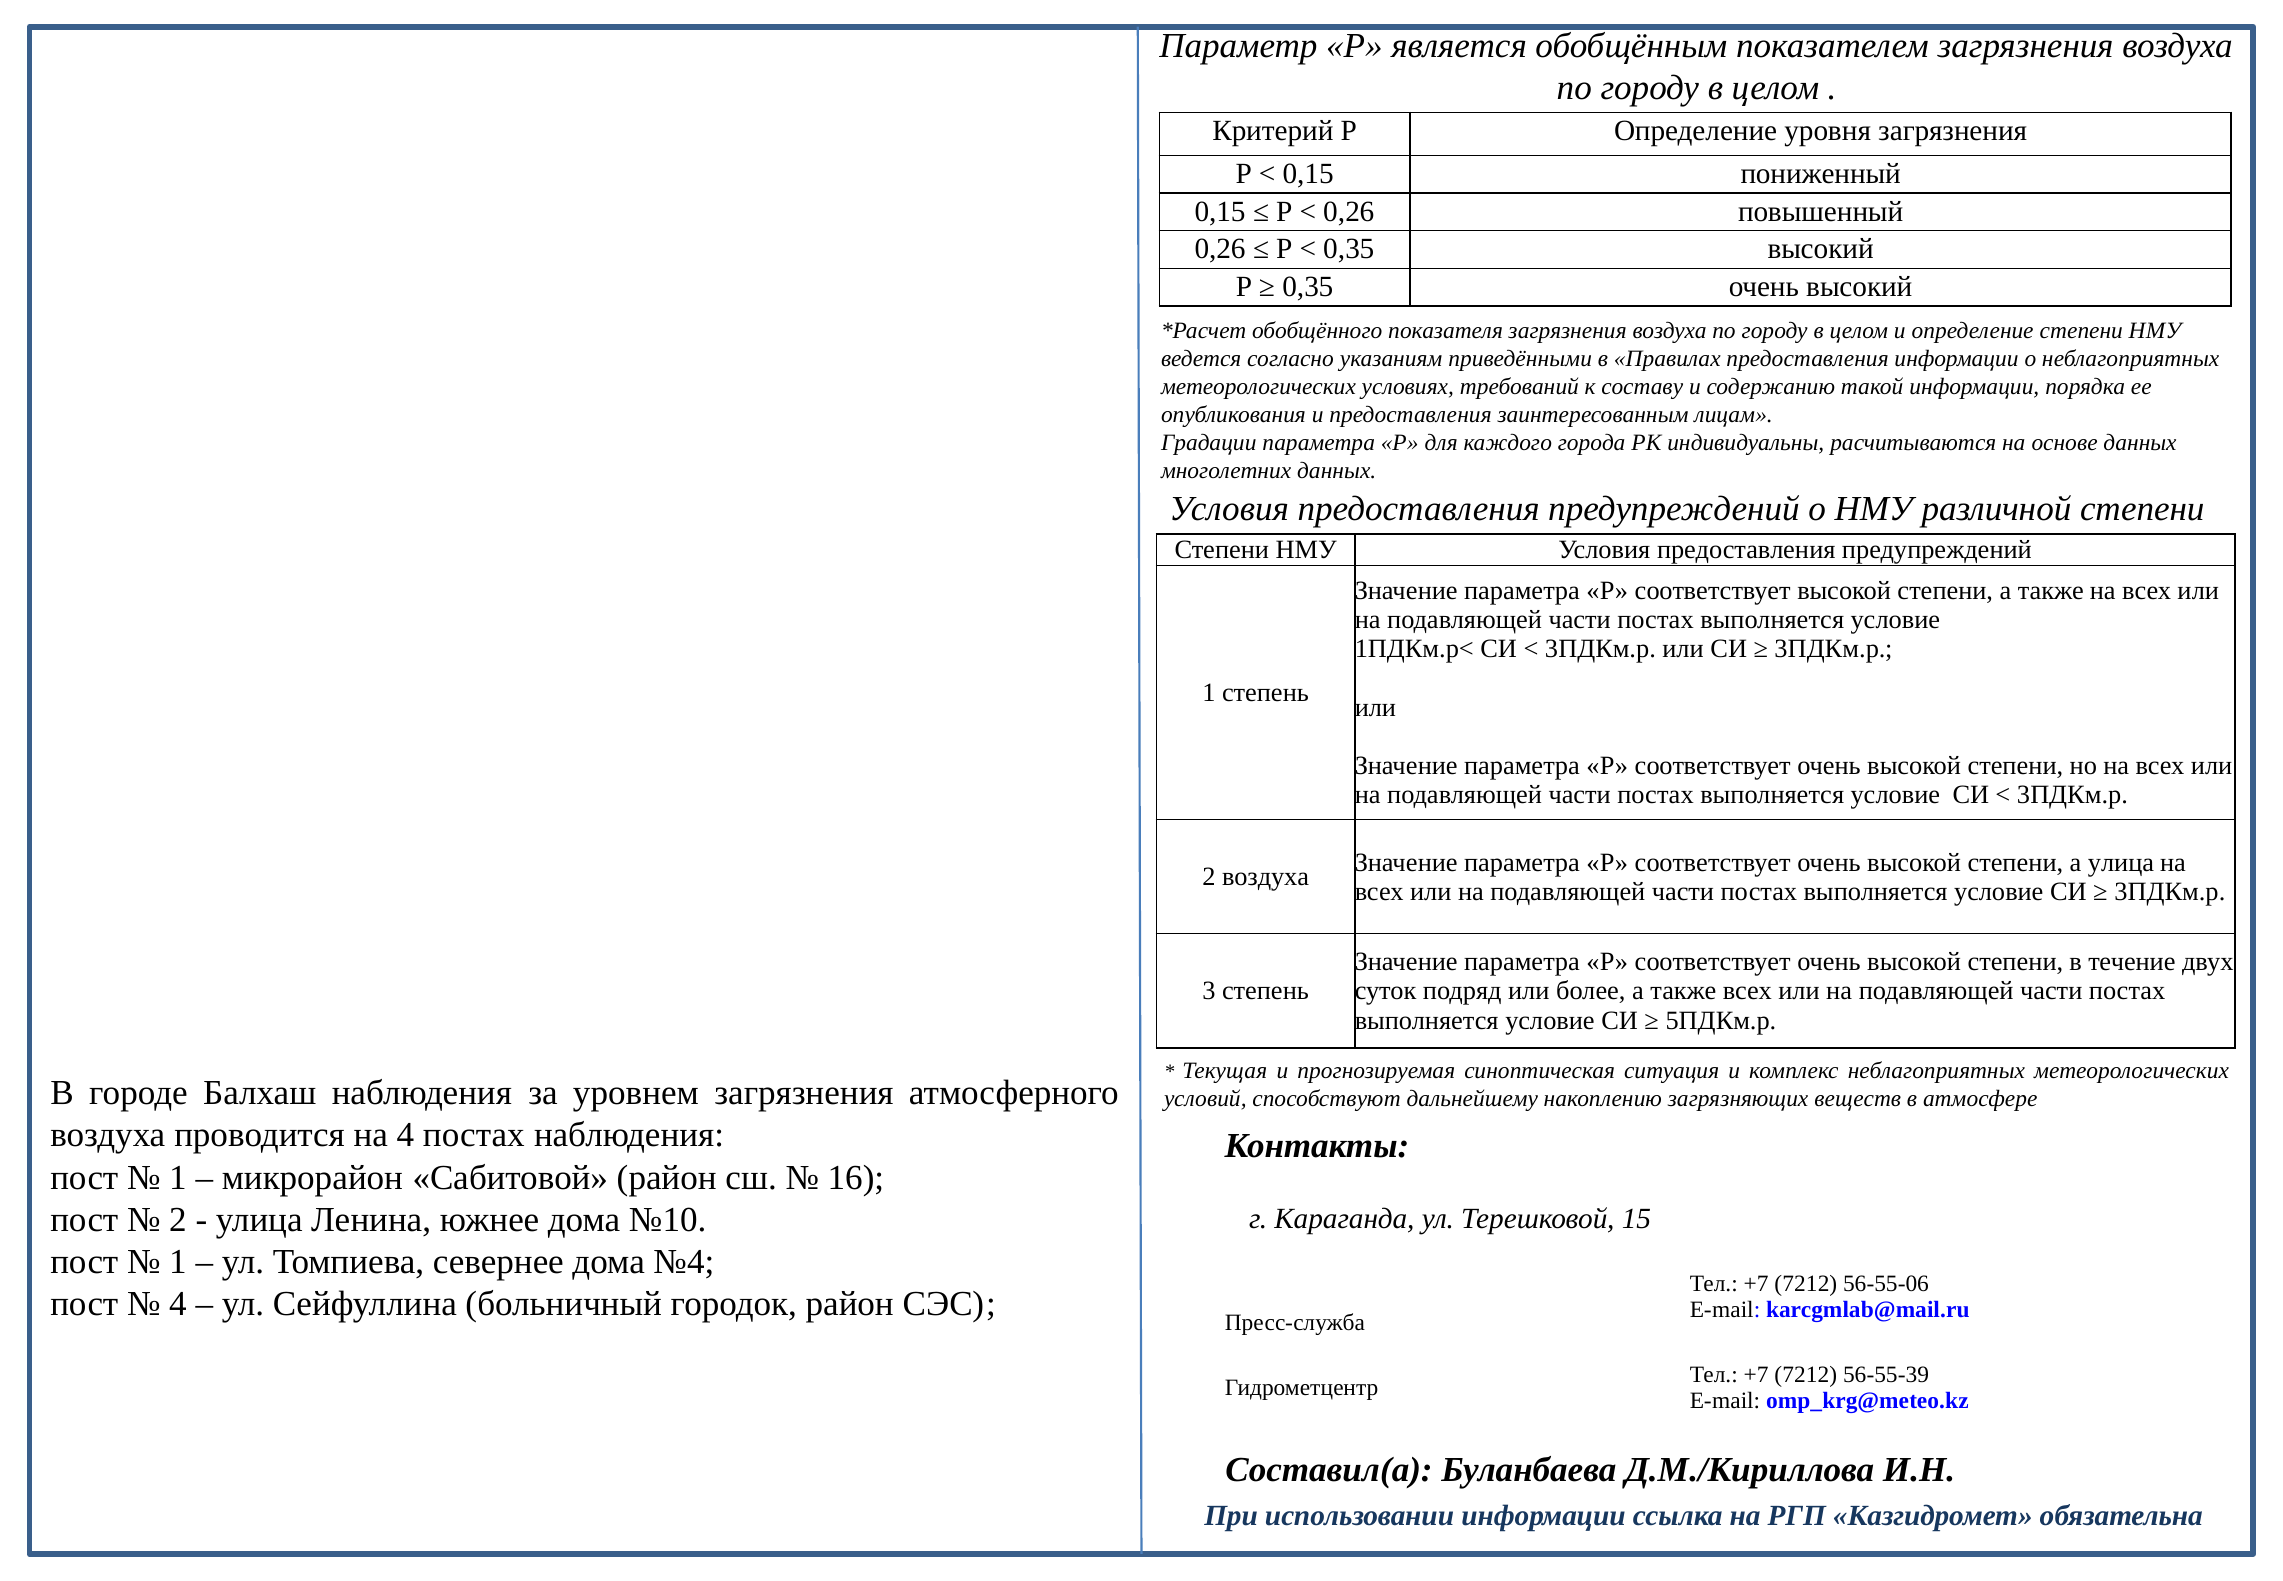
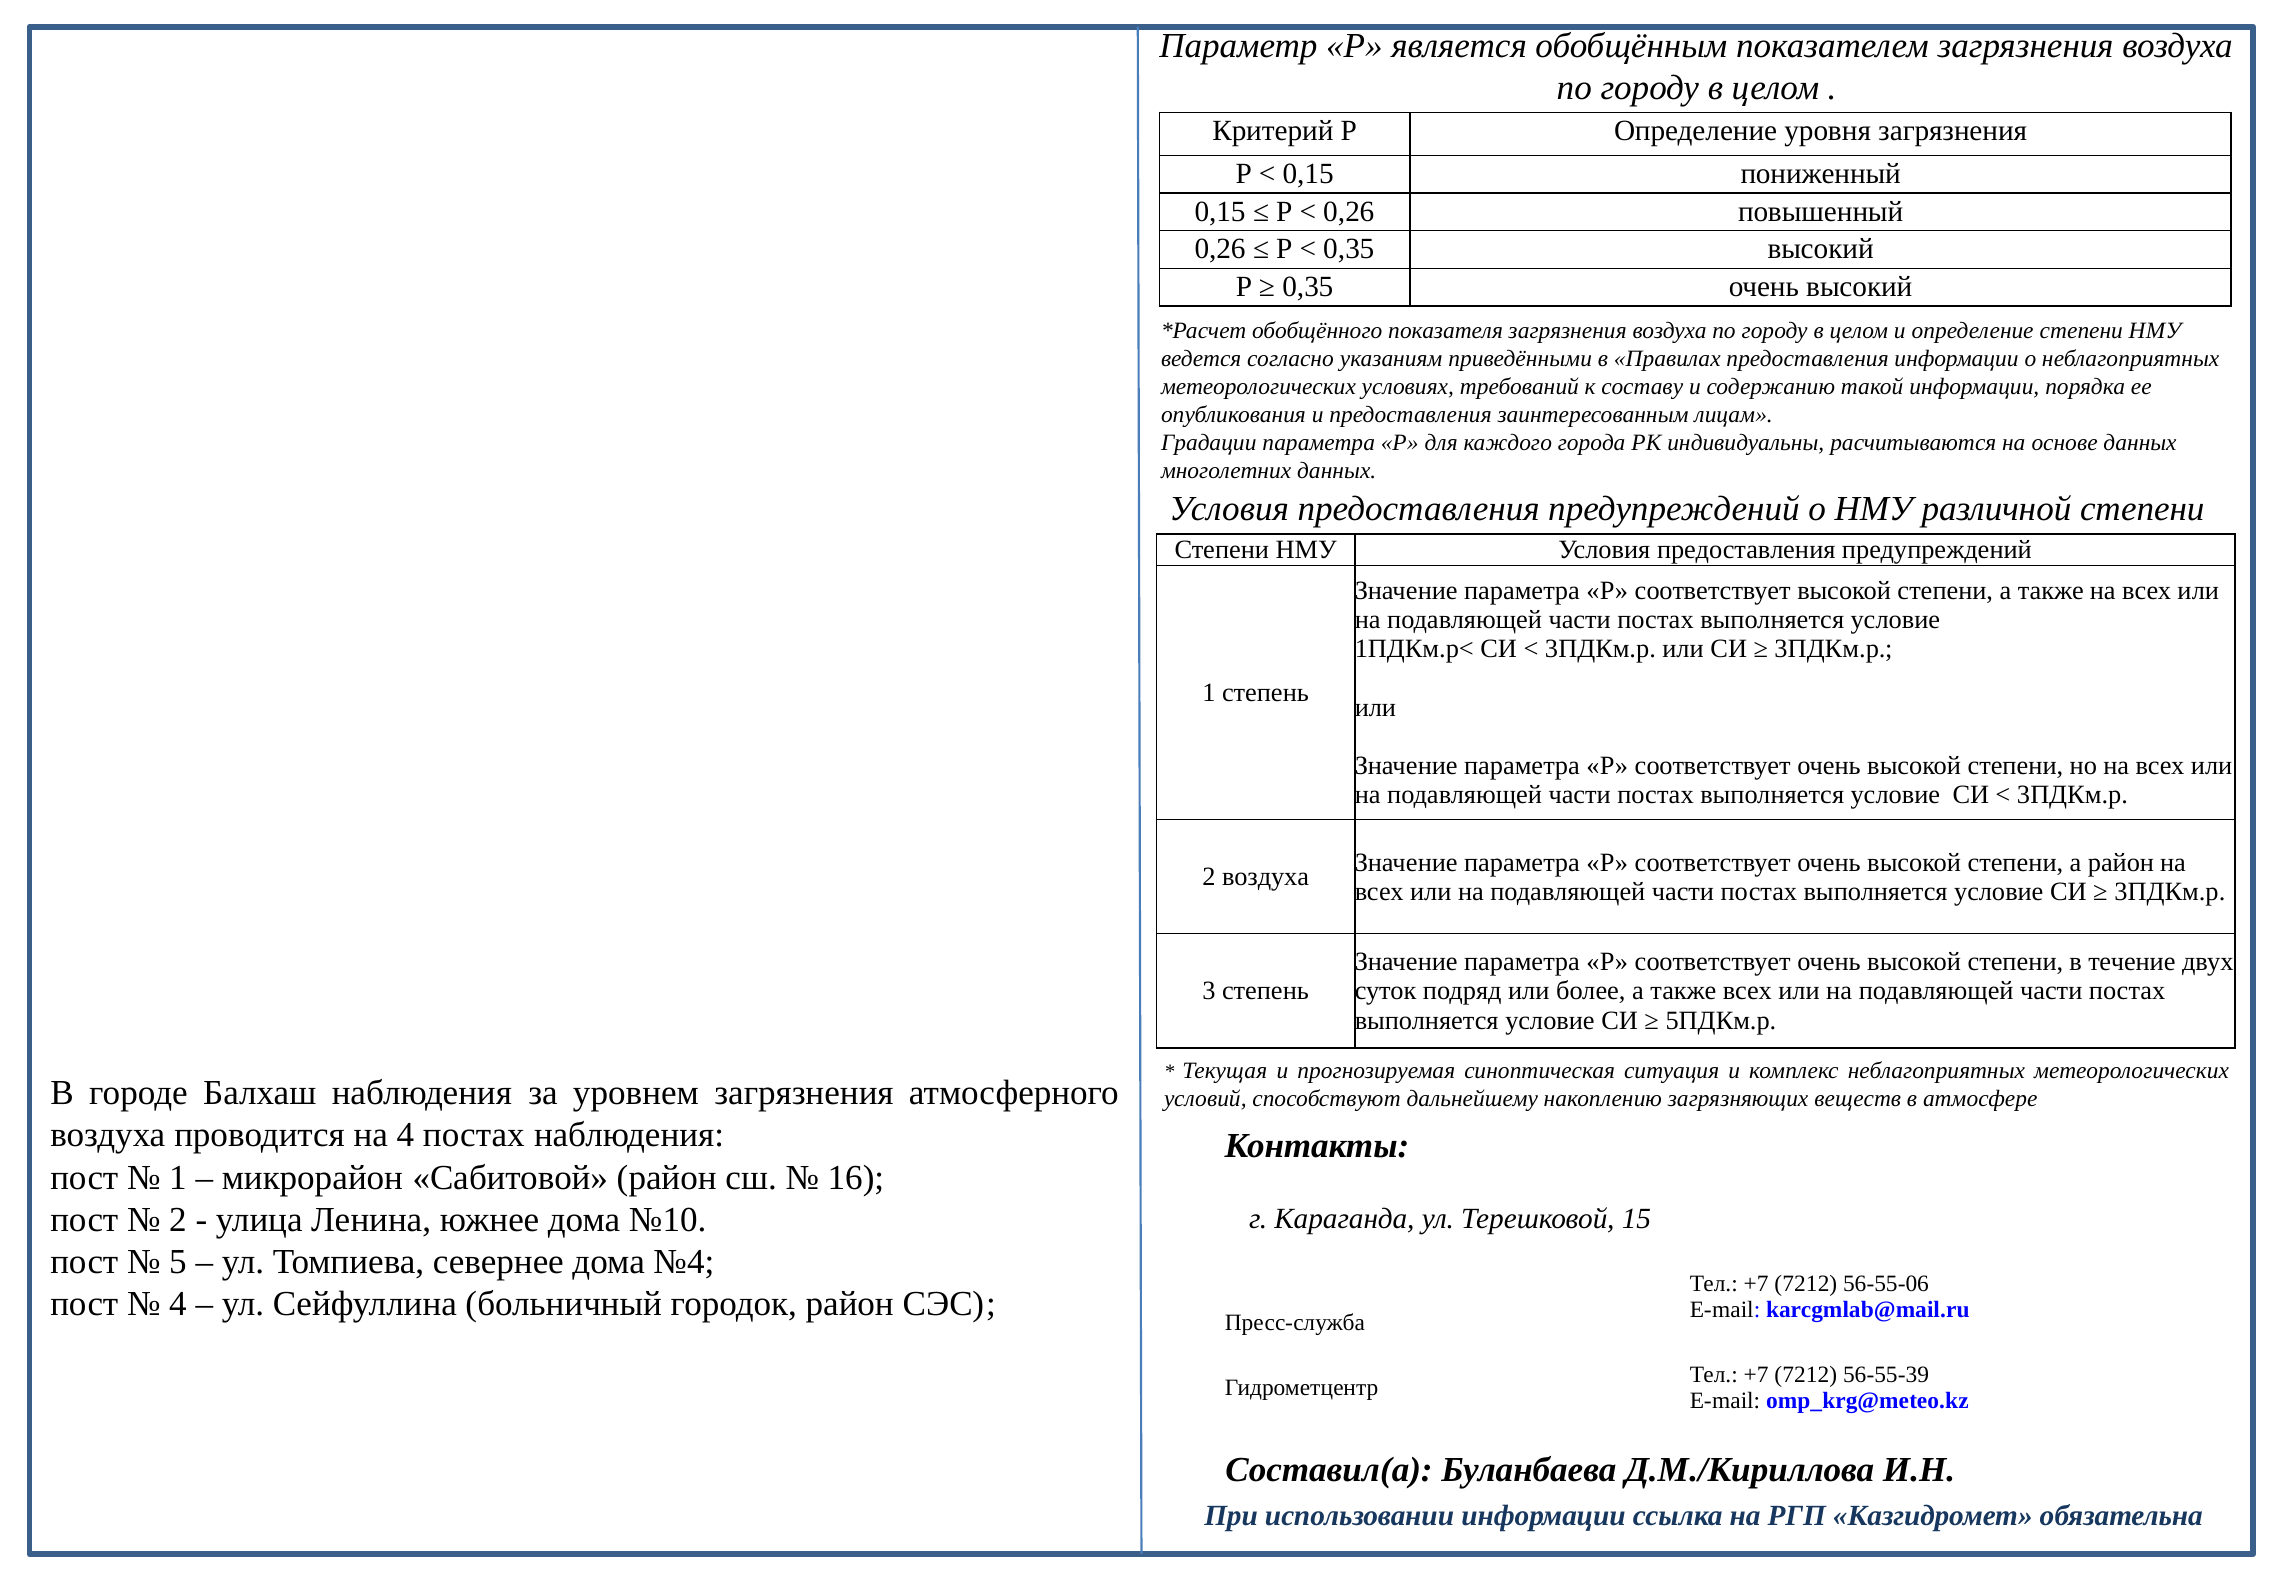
а улица: улица -> район
1 at (178, 1261): 1 -> 5
